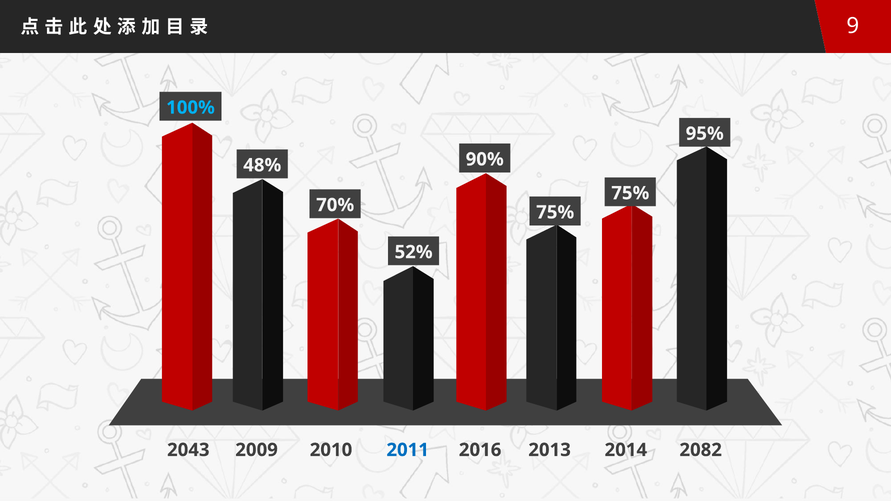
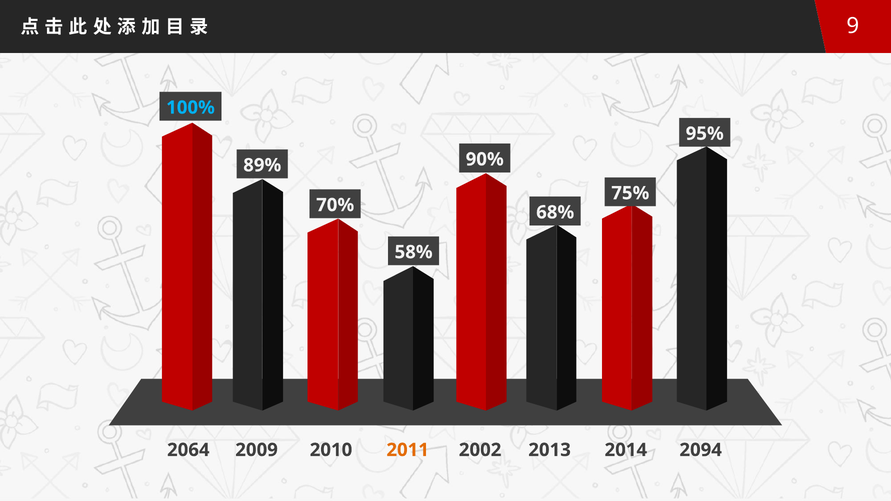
48%: 48% -> 89%
75% at (555, 212): 75% -> 68%
52%: 52% -> 58%
2043: 2043 -> 2064
2011 colour: blue -> orange
2016: 2016 -> 2002
2082: 2082 -> 2094
